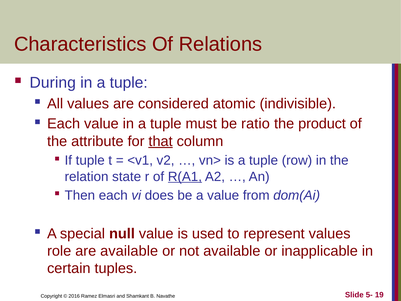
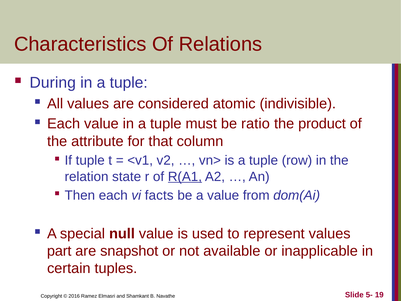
that underline: present -> none
does: does -> facts
role: role -> part
are available: available -> snapshot
